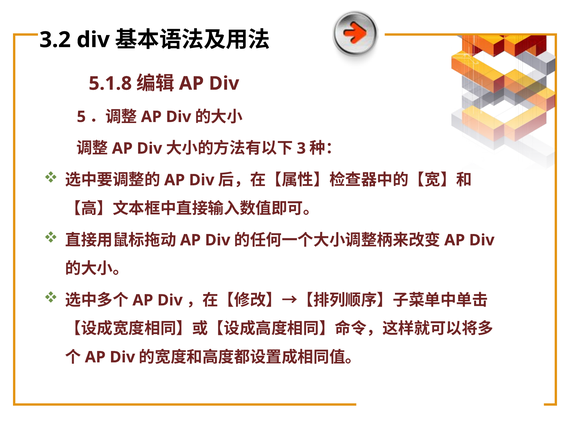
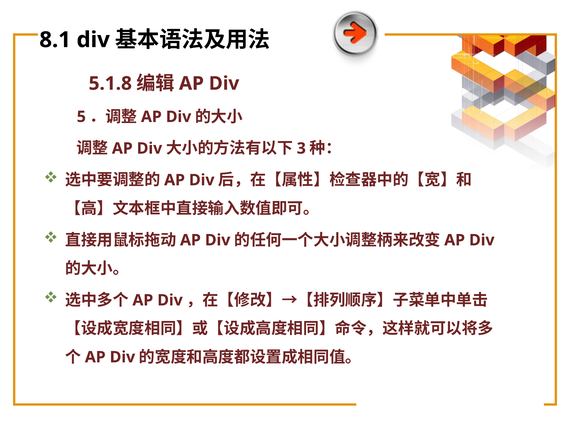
3.2: 3.2 -> 8.1
